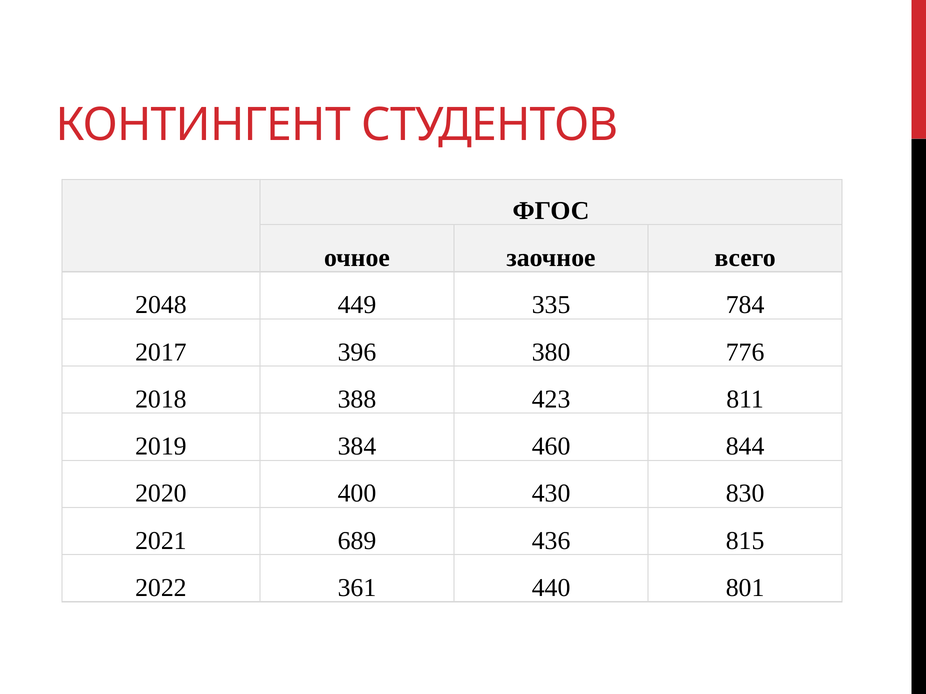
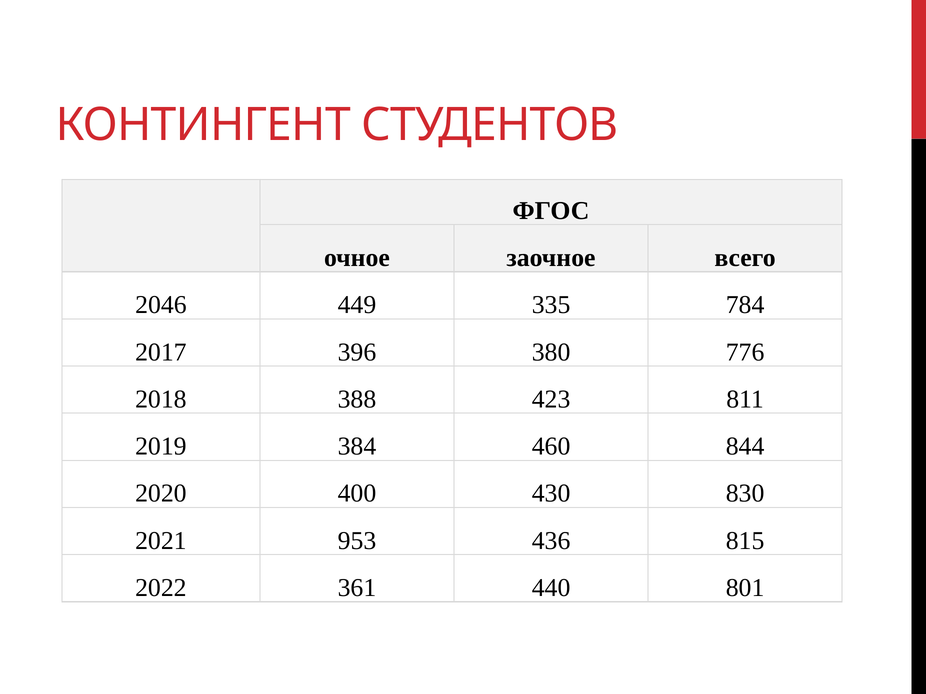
2048: 2048 -> 2046
689: 689 -> 953
